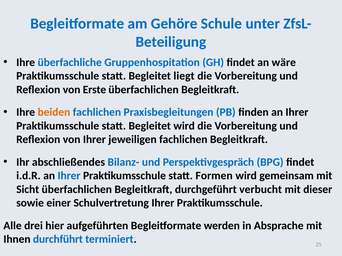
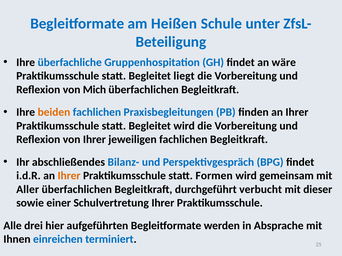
Gehöre: Gehöre -> Heißen
Erste: Erste -> Mich
Ihrer at (69, 176) colour: blue -> orange
Sicht: Sicht -> Aller
durchführt: durchführt -> einreichen
